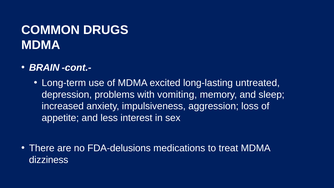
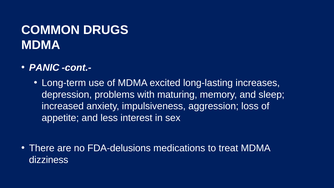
BRAIN: BRAIN -> PANIC
untreated: untreated -> increases
vomiting: vomiting -> maturing
